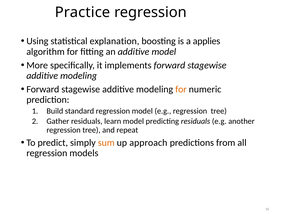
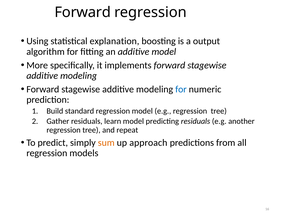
Practice at (83, 12): Practice -> Forward
applies: applies -> output
for at (181, 89) colour: orange -> blue
